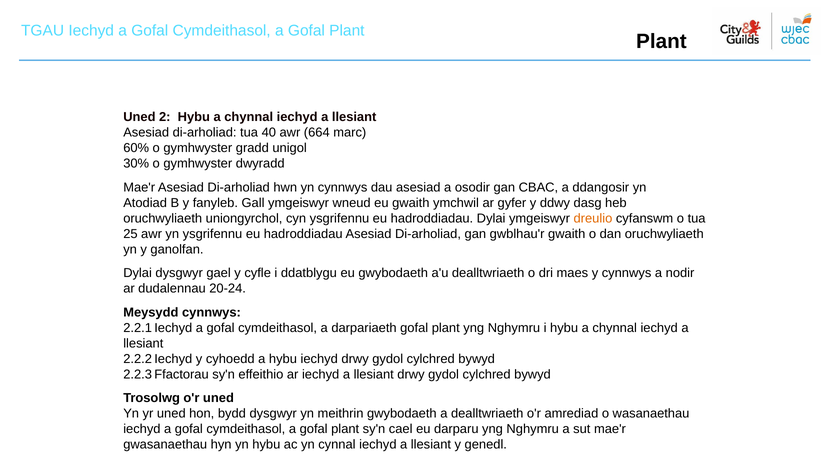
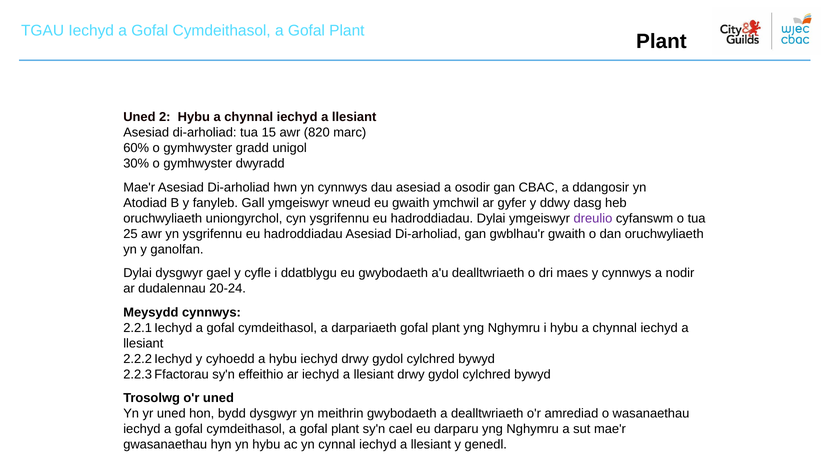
40: 40 -> 15
664: 664 -> 820
dreulio colour: orange -> purple
